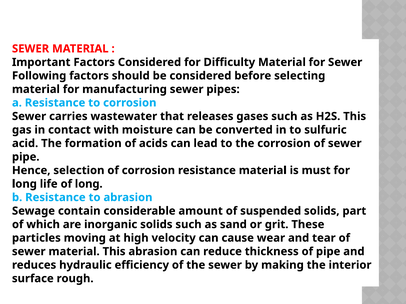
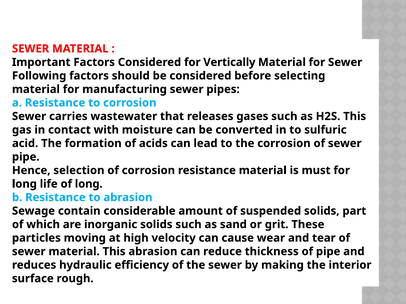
Difficulty: Difficulty -> Vertically
